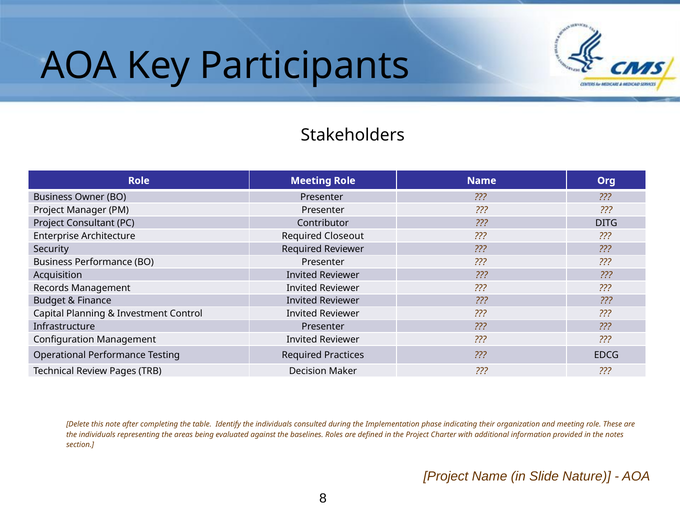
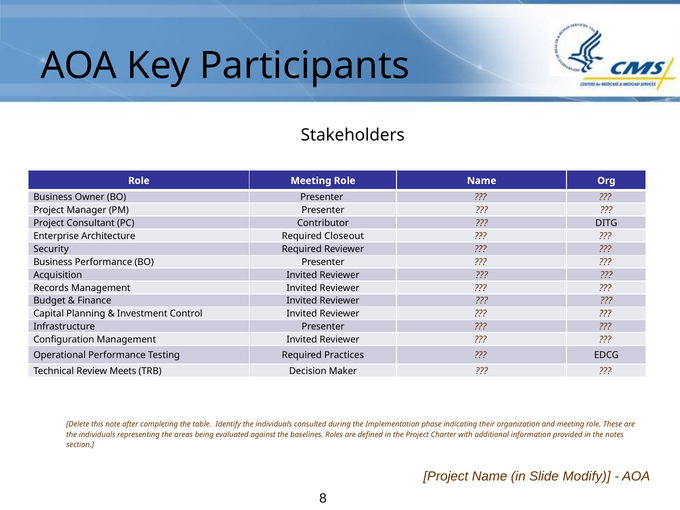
Pages: Pages -> Meets
Nature: Nature -> Modify
